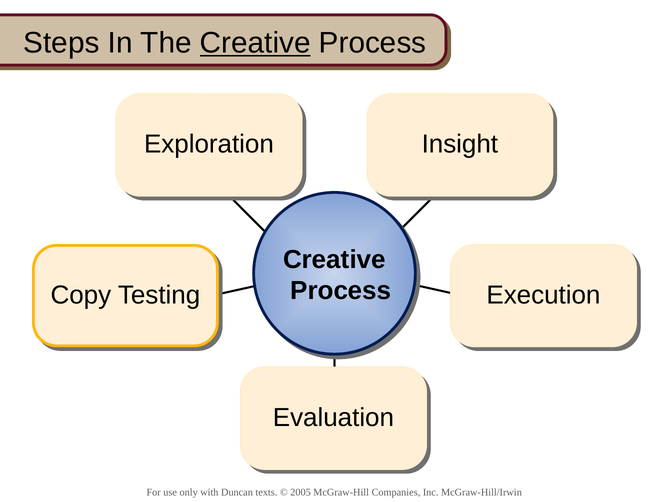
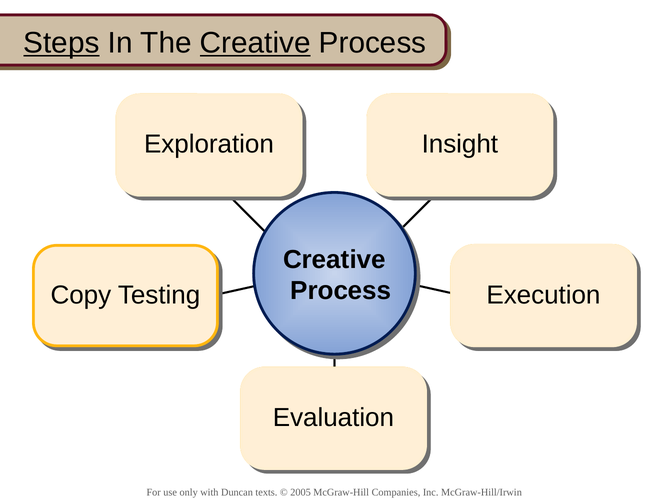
Steps underline: none -> present
